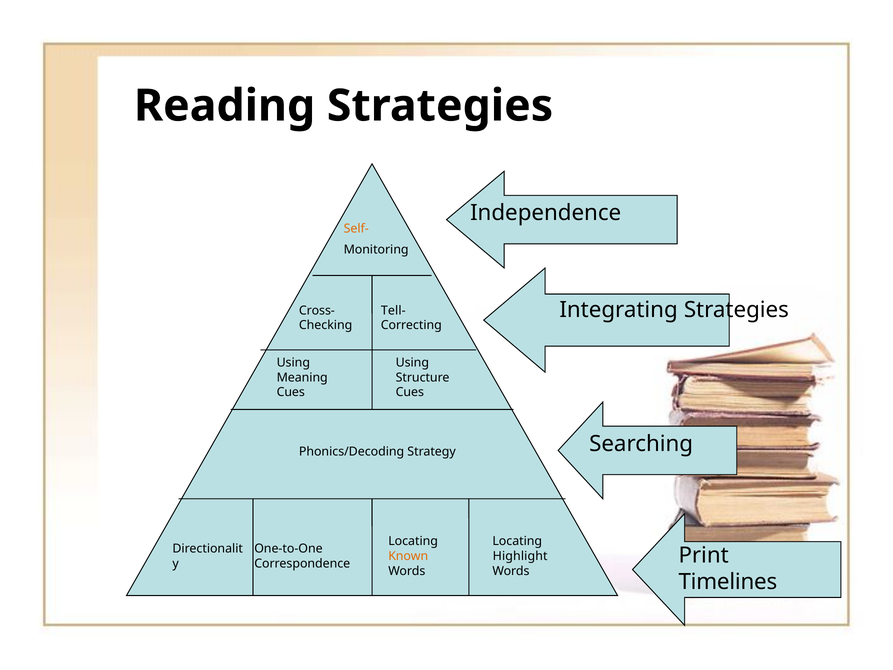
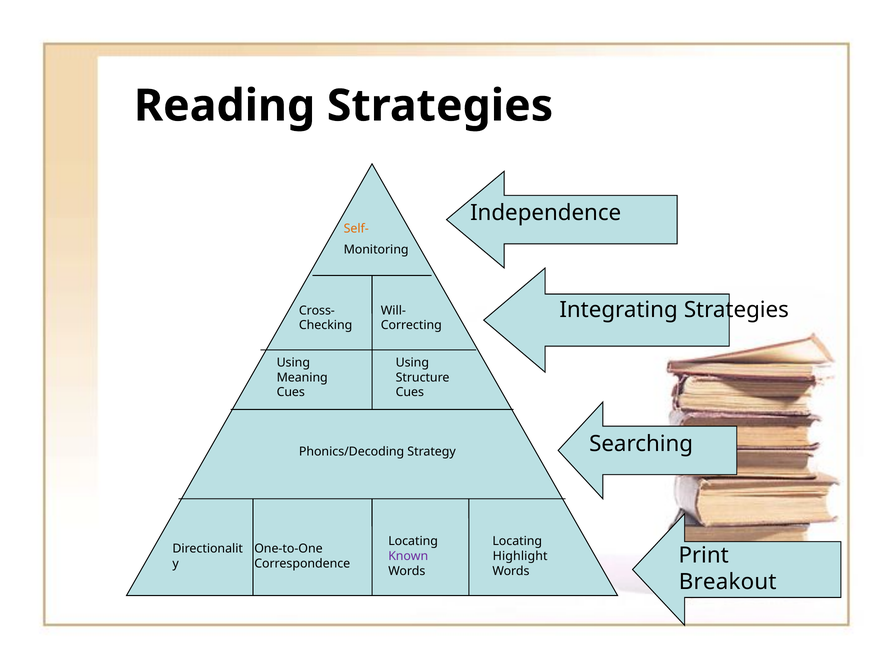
Tell-: Tell- -> Will-
Known colour: orange -> purple
Timelines: Timelines -> Breakout
